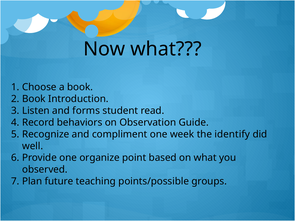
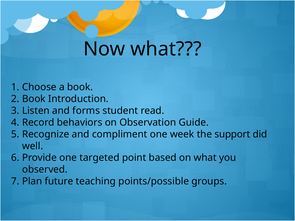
identify: identify -> support
organize: organize -> targeted
